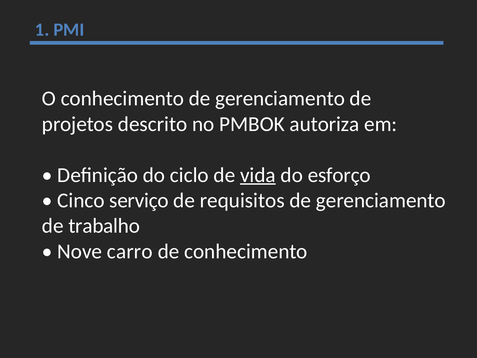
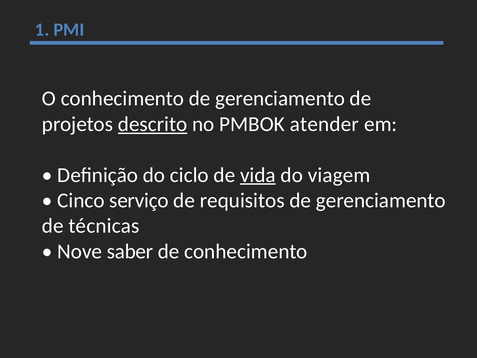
descrito underline: none -> present
autoriza: autoriza -> atender
esforço: esforço -> viagem
trabalho: trabalho -> técnicas
carro: carro -> saber
